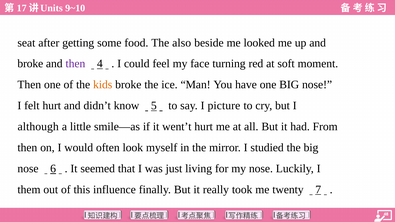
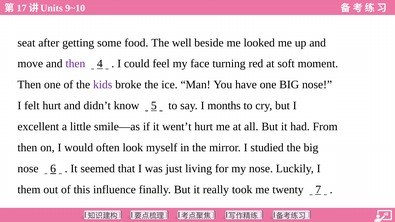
also: also -> well
broke at (30, 64): broke -> move
kids colour: orange -> purple
picture: picture -> months
although: although -> excellent
